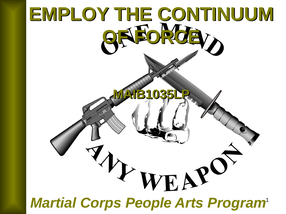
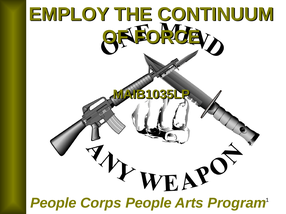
Martial at (53, 204): Martial -> People
